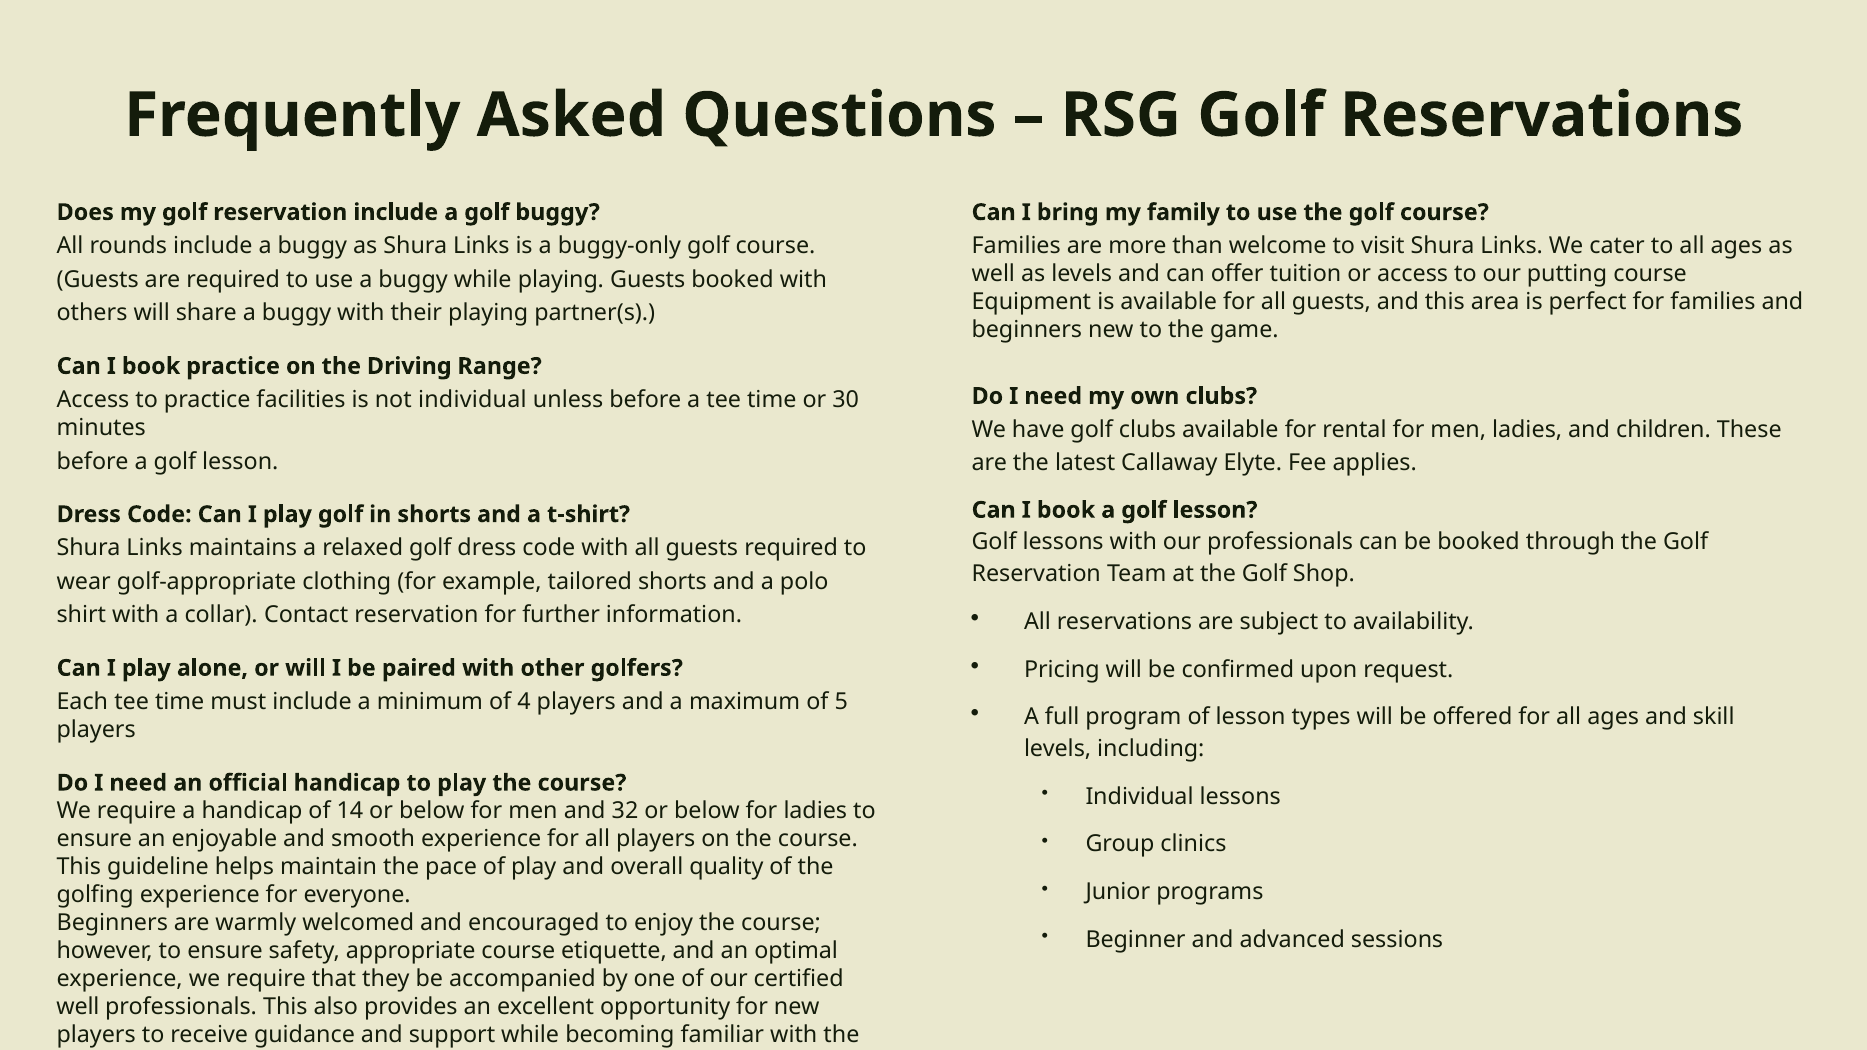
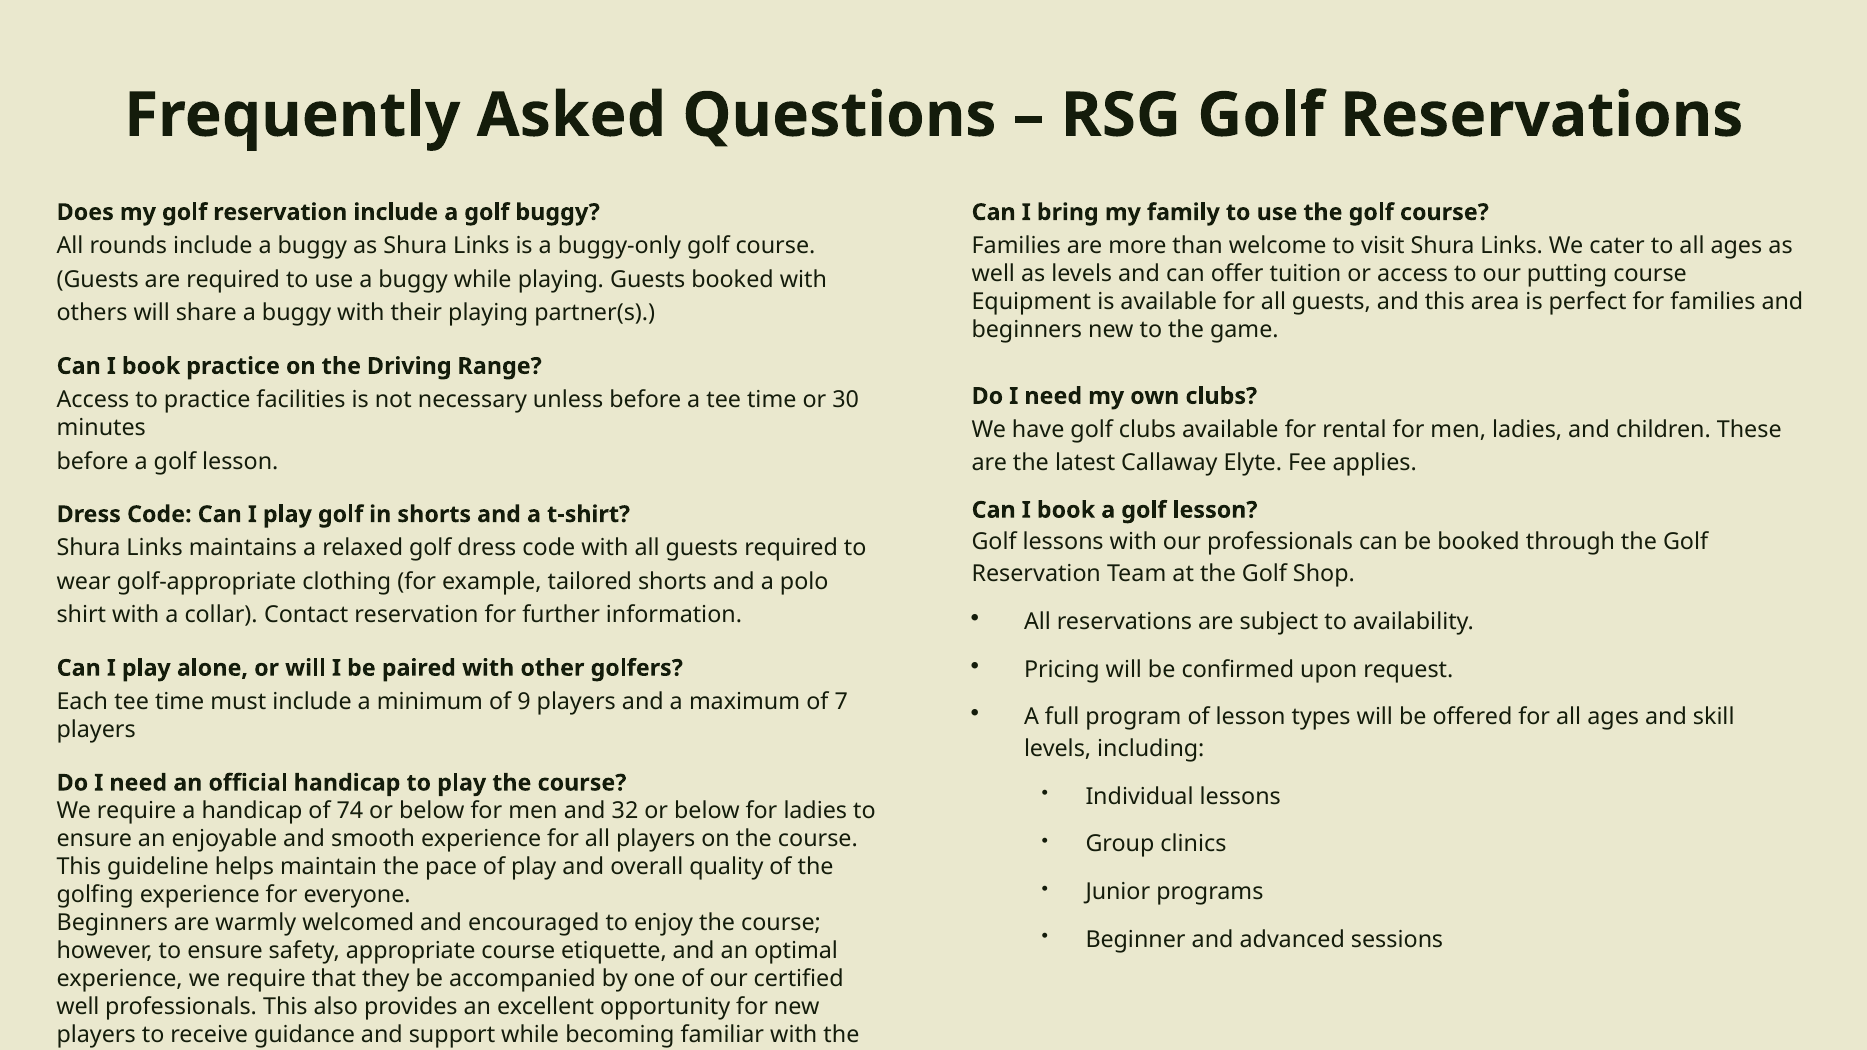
not individual: individual -> necessary
4: 4 -> 9
5: 5 -> 7
14: 14 -> 74
